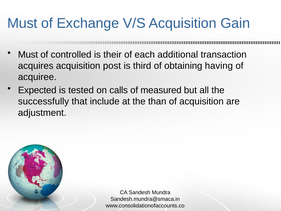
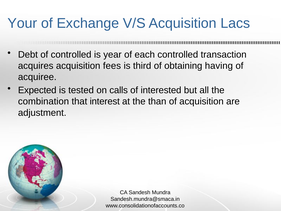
Must at (22, 23): Must -> Your
Gain: Gain -> Lacs
Must at (28, 55): Must -> Debt
their: their -> year
each additional: additional -> controlled
post: post -> fees
measured: measured -> interested
successfully: successfully -> combination
include: include -> interest
